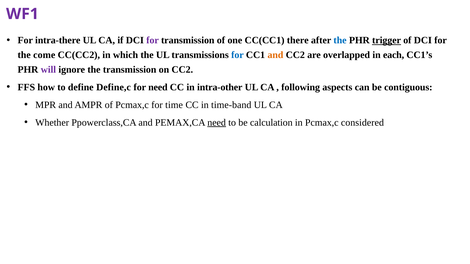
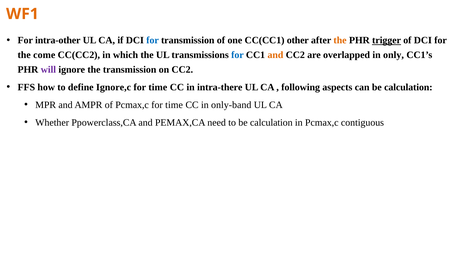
WF1 colour: purple -> orange
intra-there: intra-there -> intra-other
for at (153, 40) colour: purple -> blue
there: there -> other
the at (340, 40) colour: blue -> orange
each: each -> only
Define,c: Define,c -> Ignore,c
need at (158, 87): need -> time
intra-other: intra-other -> intra-there
can be contiguous: contiguous -> calculation
time-band: time-band -> only-band
need at (217, 123) underline: present -> none
considered: considered -> contiguous
